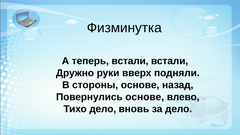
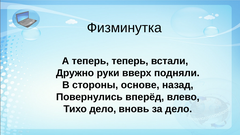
теперь встали: встали -> теперь
Повернулись основе: основе -> вперёд
